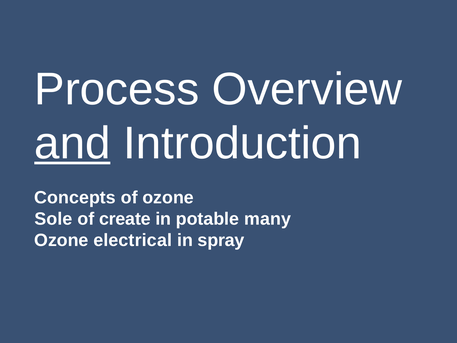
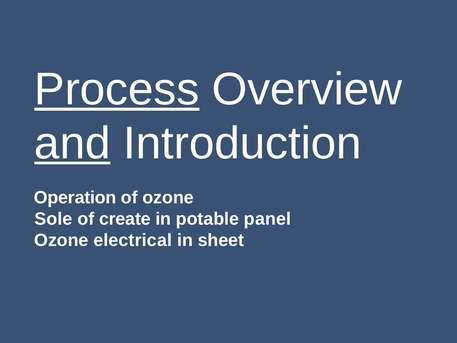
Process underline: none -> present
Concepts: Concepts -> Operation
many: many -> panel
spray: spray -> sheet
